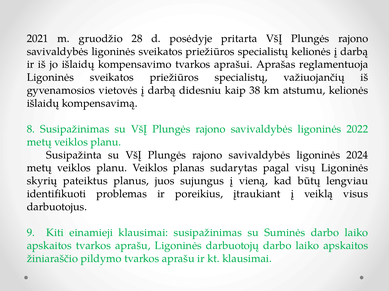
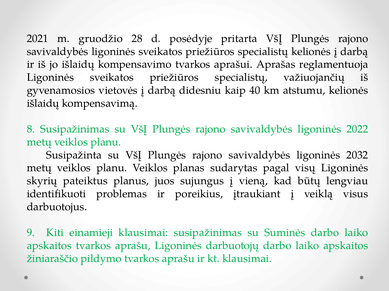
38: 38 -> 40
2024: 2024 -> 2032
